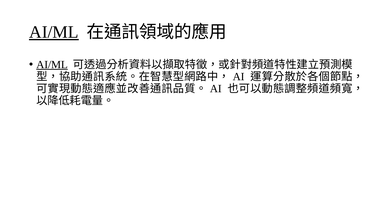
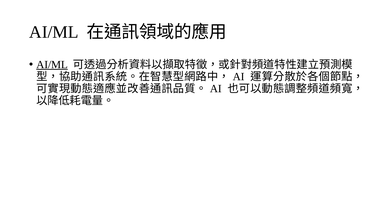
AI/ML at (54, 32) underline: present -> none
